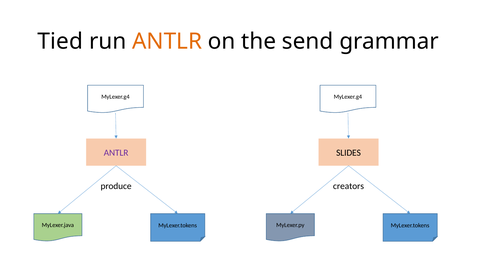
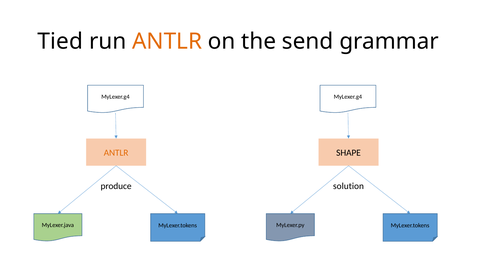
ANTLR at (116, 153) colour: purple -> orange
SLIDES: SLIDES -> SHAPE
creators: creators -> solution
